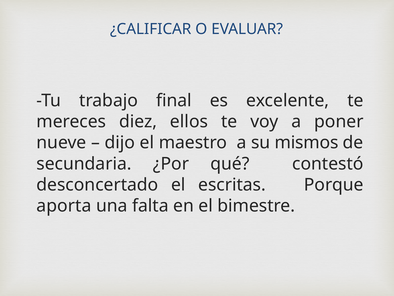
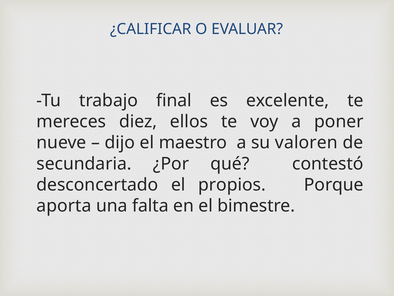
mismos: mismos -> valoren
escritas: escritas -> propios
